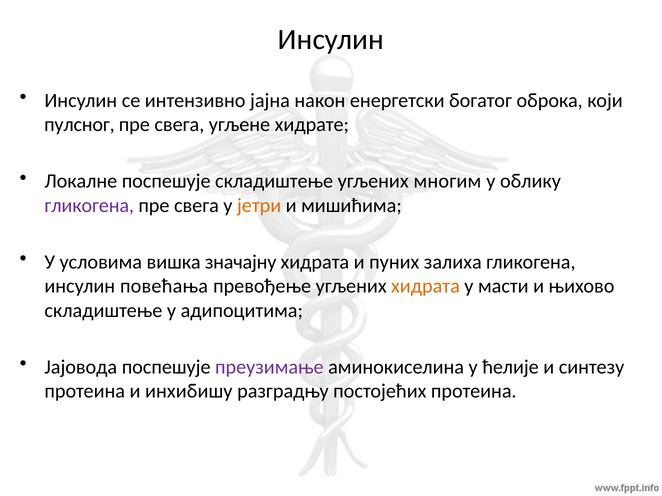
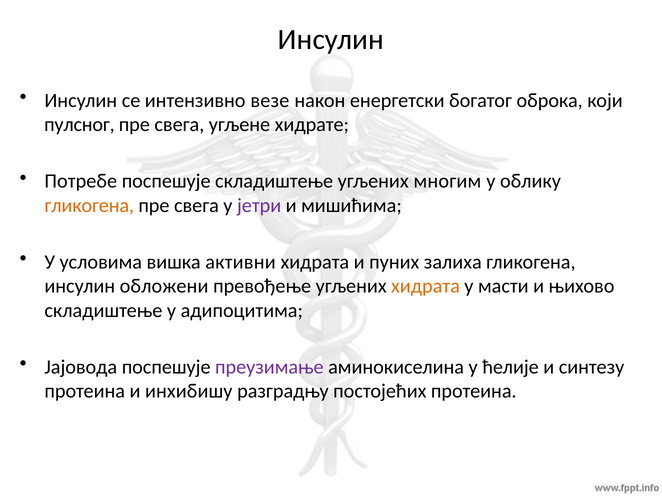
јајна: јајна -> везе
Локалне: Локалне -> Потребе
гликогена at (89, 206) colour: purple -> orange
јетри colour: orange -> purple
значајну: значајну -> активни
повећања: повећања -> обложени
